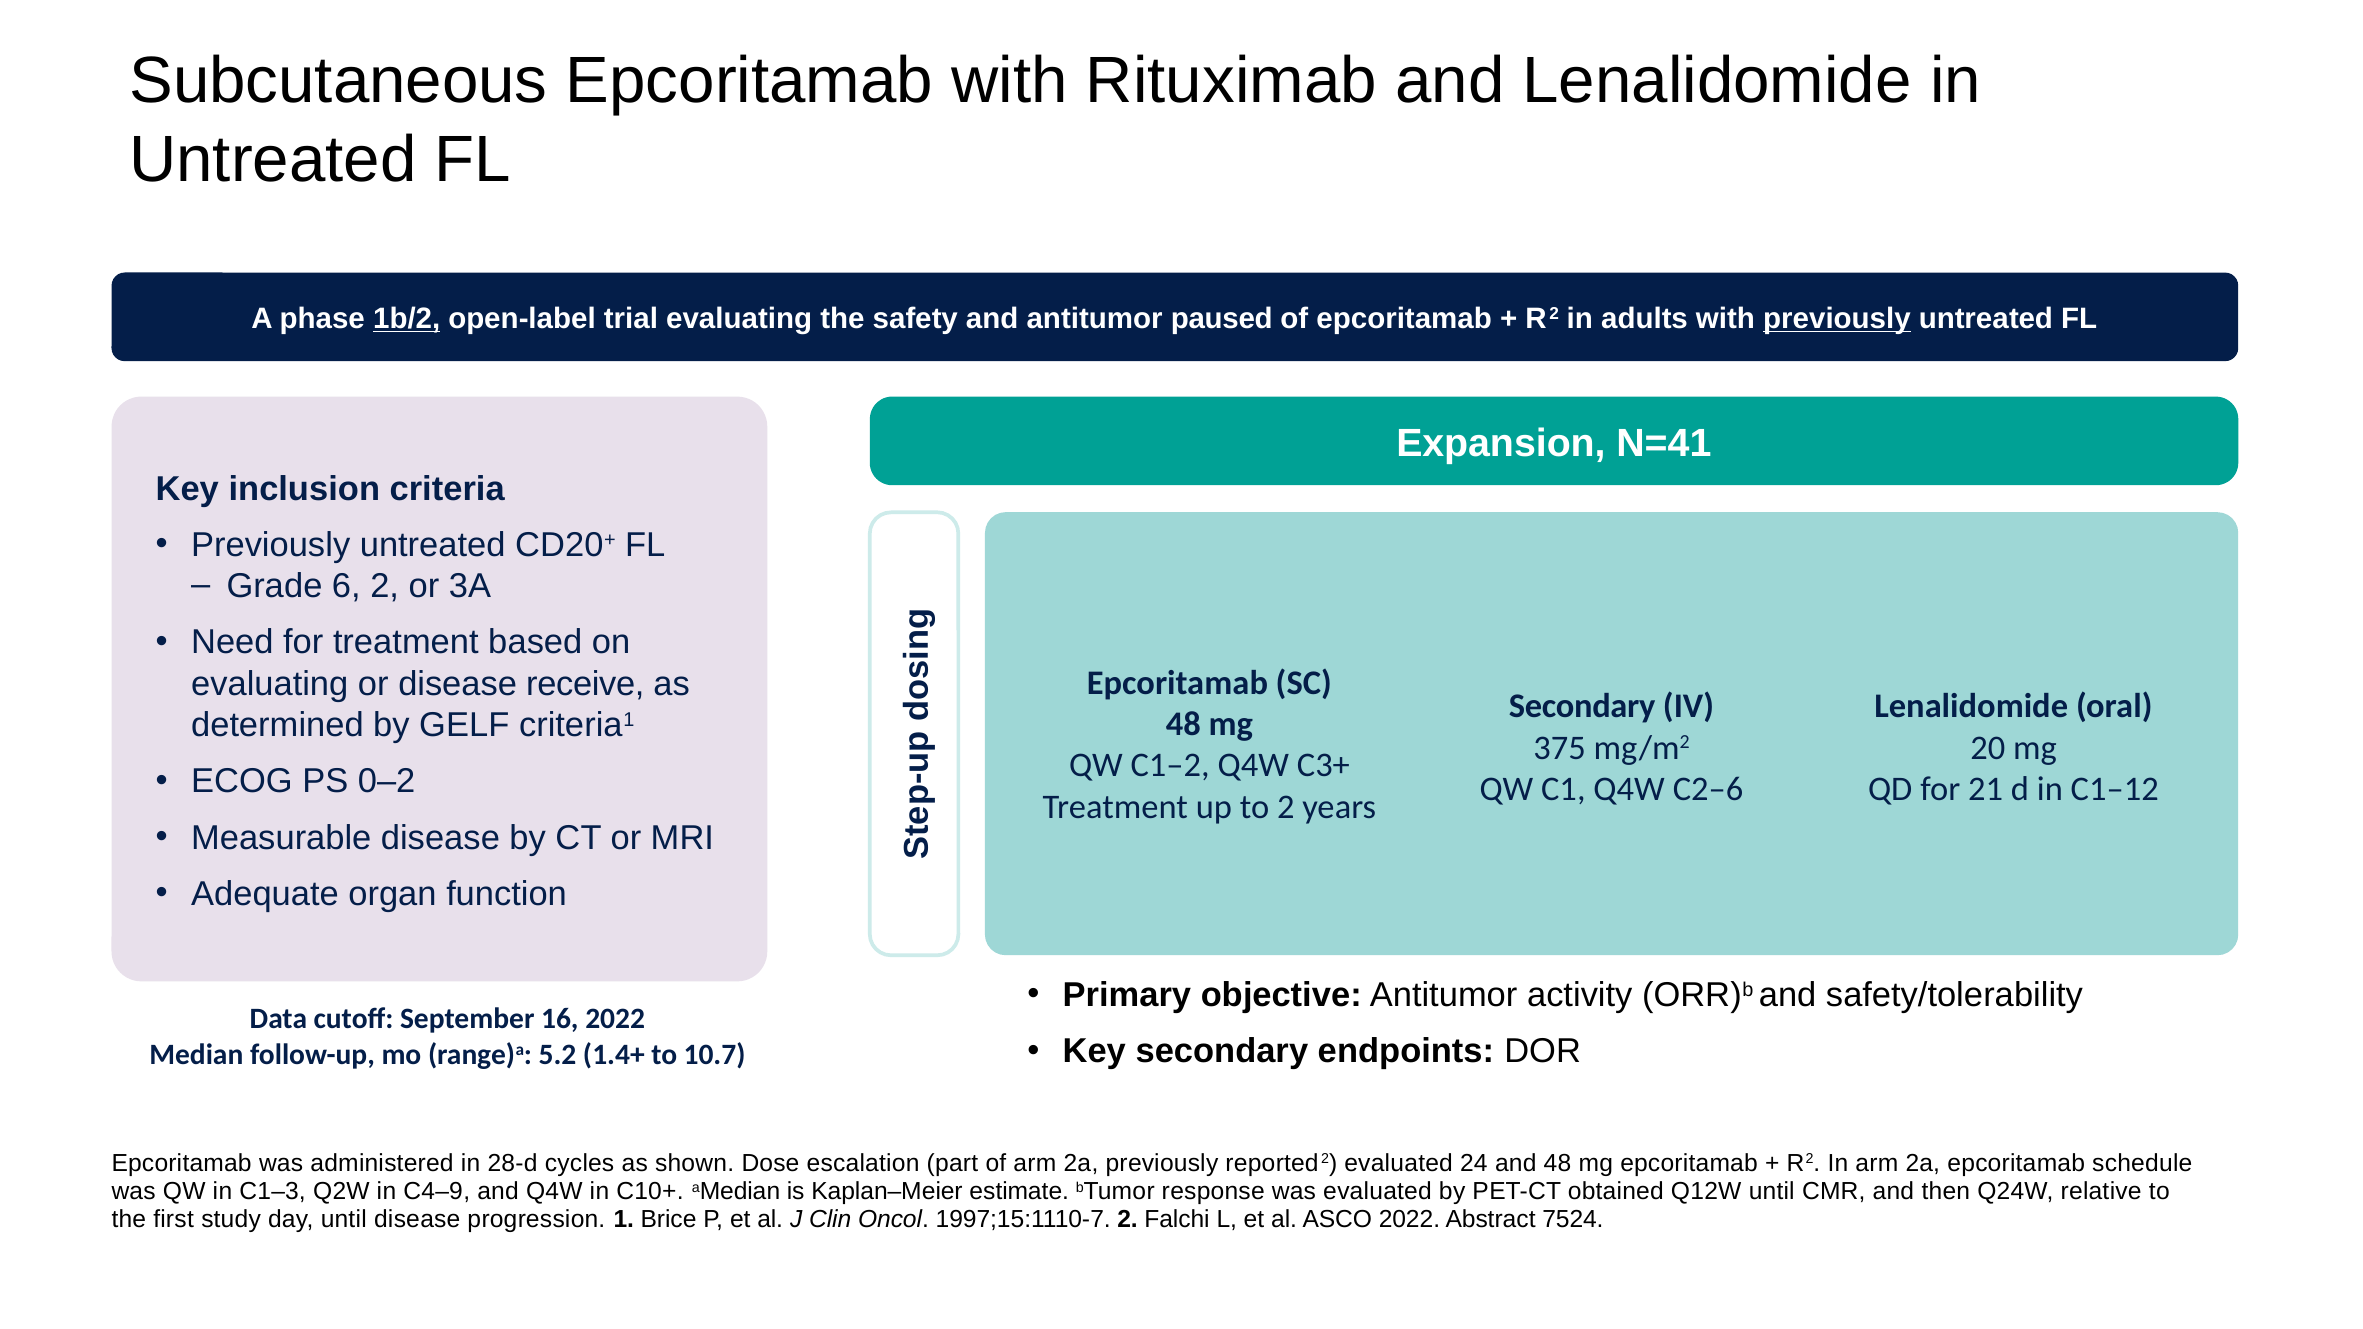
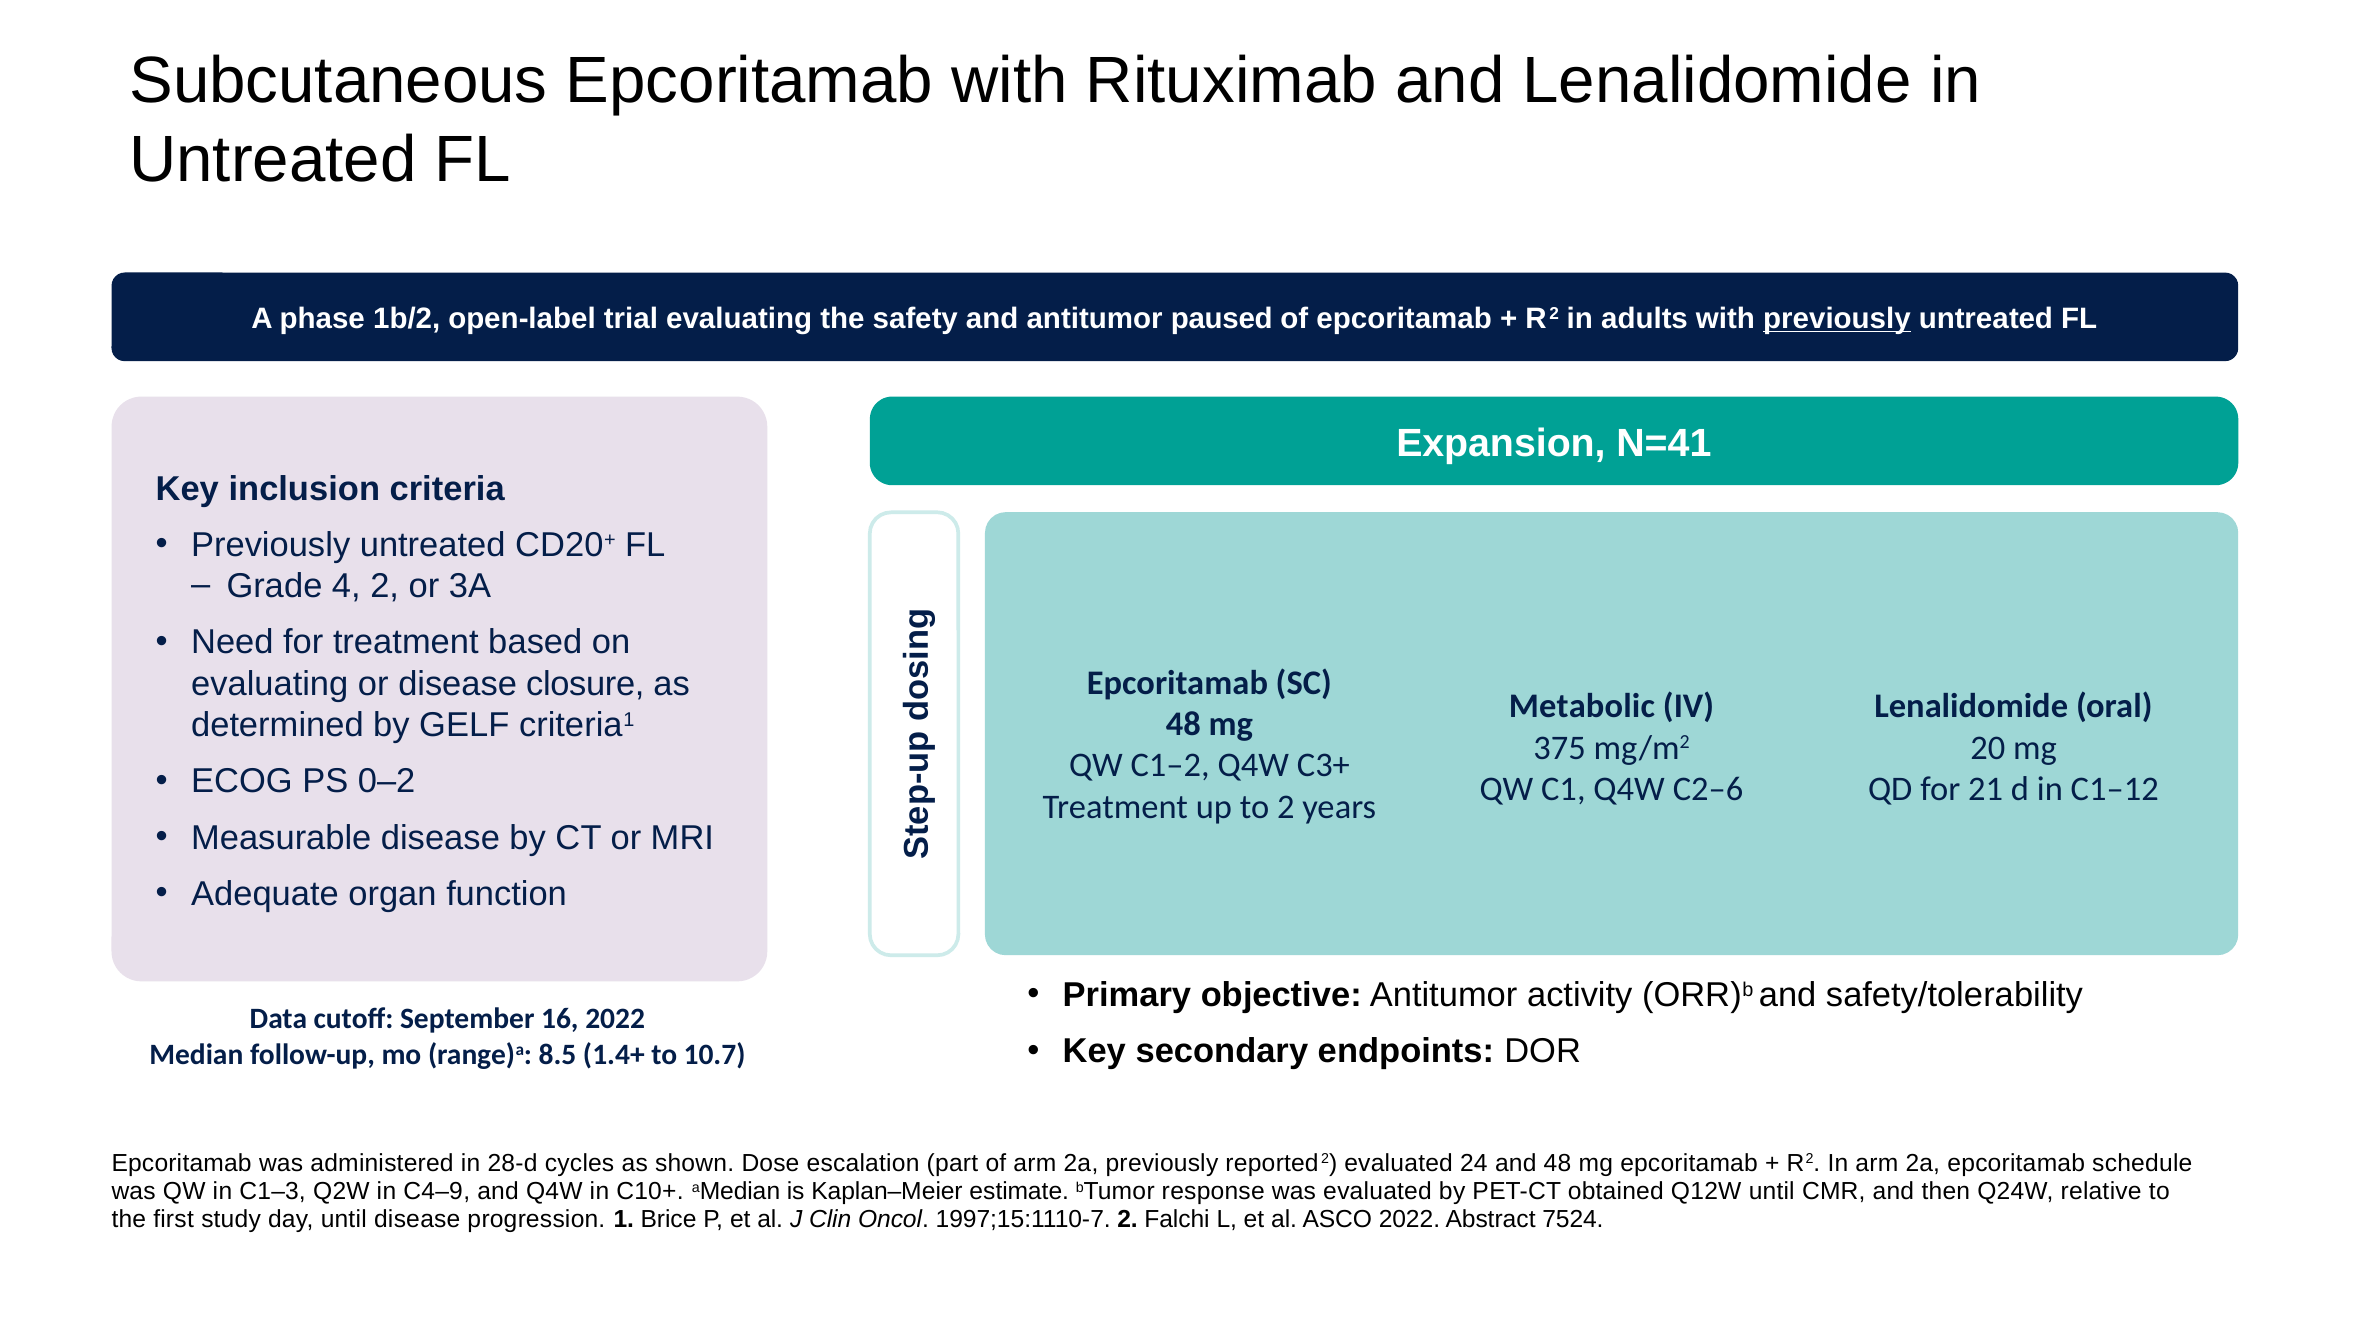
1b/2 underline: present -> none
6: 6 -> 4
receive: receive -> closure
Secondary at (1582, 707): Secondary -> Metabolic
5.2: 5.2 -> 8.5
